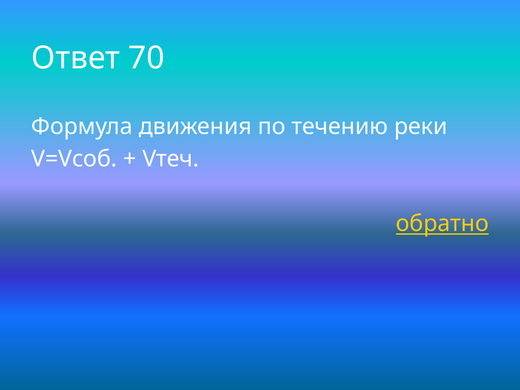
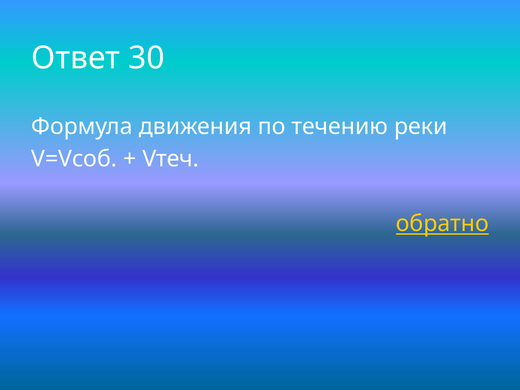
70: 70 -> 30
